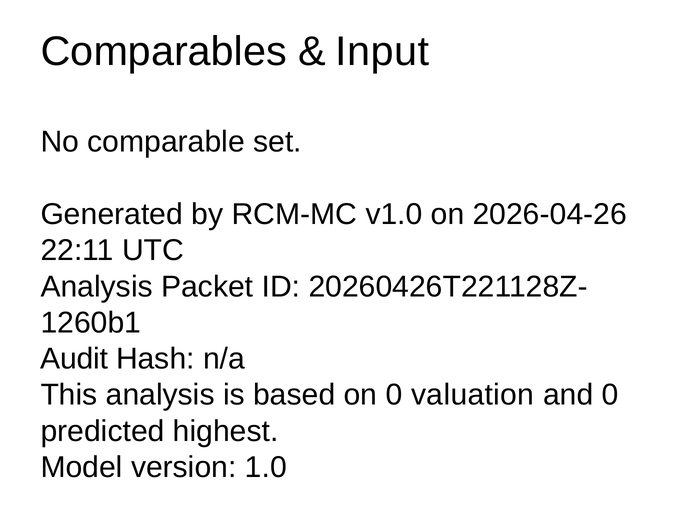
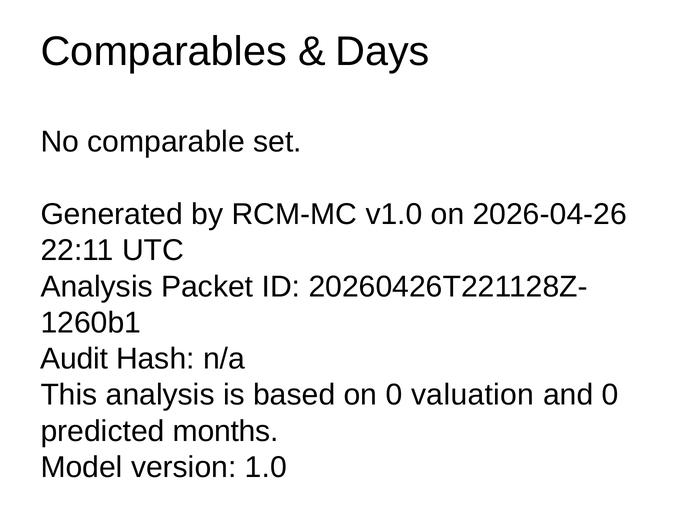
Input: Input -> Days
highest: highest -> months
